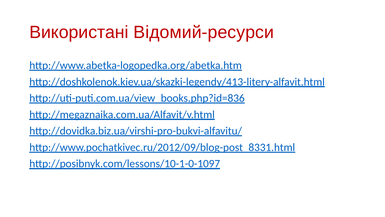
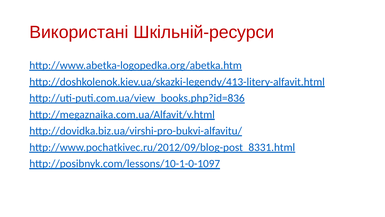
Відомий-ресурси: Відомий-ресурси -> Шкільній-ресурси
